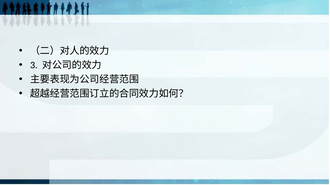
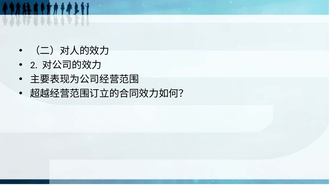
3: 3 -> 2
